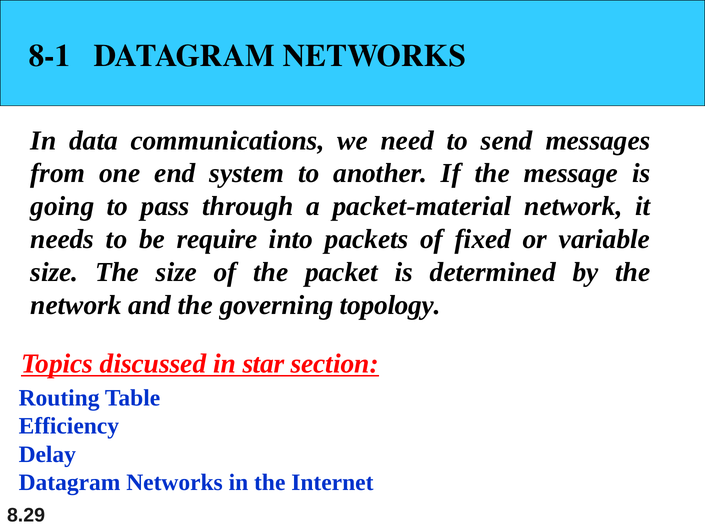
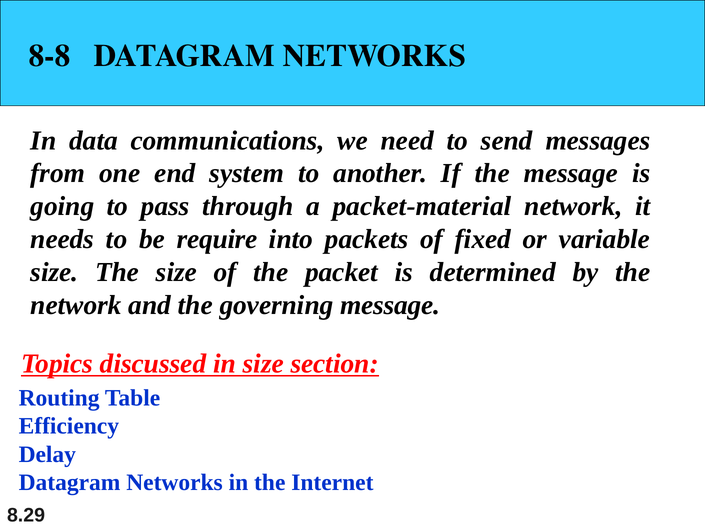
8-1: 8-1 -> 8-8
governing topology: topology -> message
in star: star -> size
